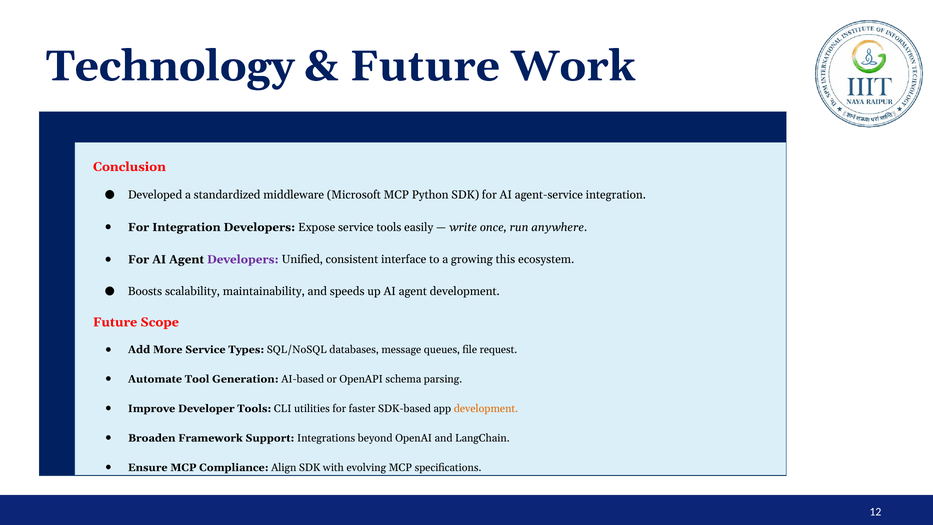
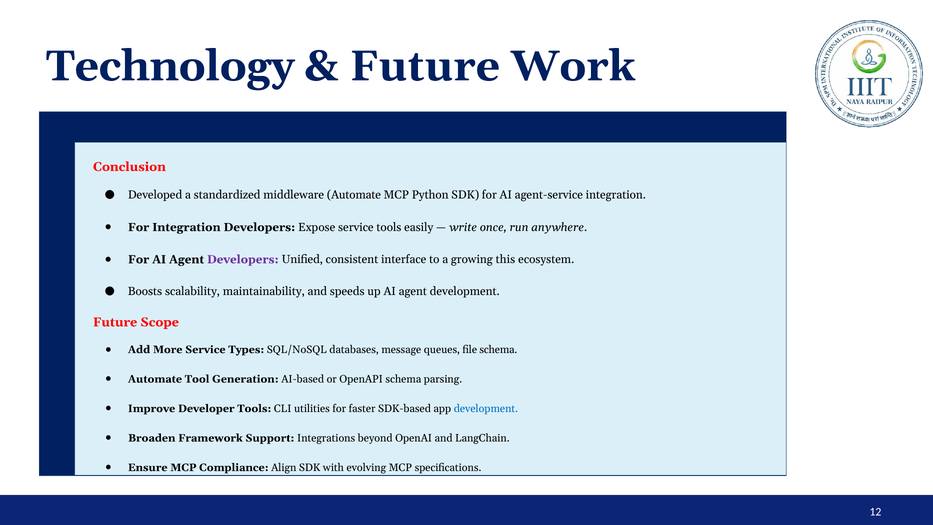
middleware Microsoft: Microsoft -> Automate
file request: request -> schema
development at (486, 408) colour: orange -> blue
